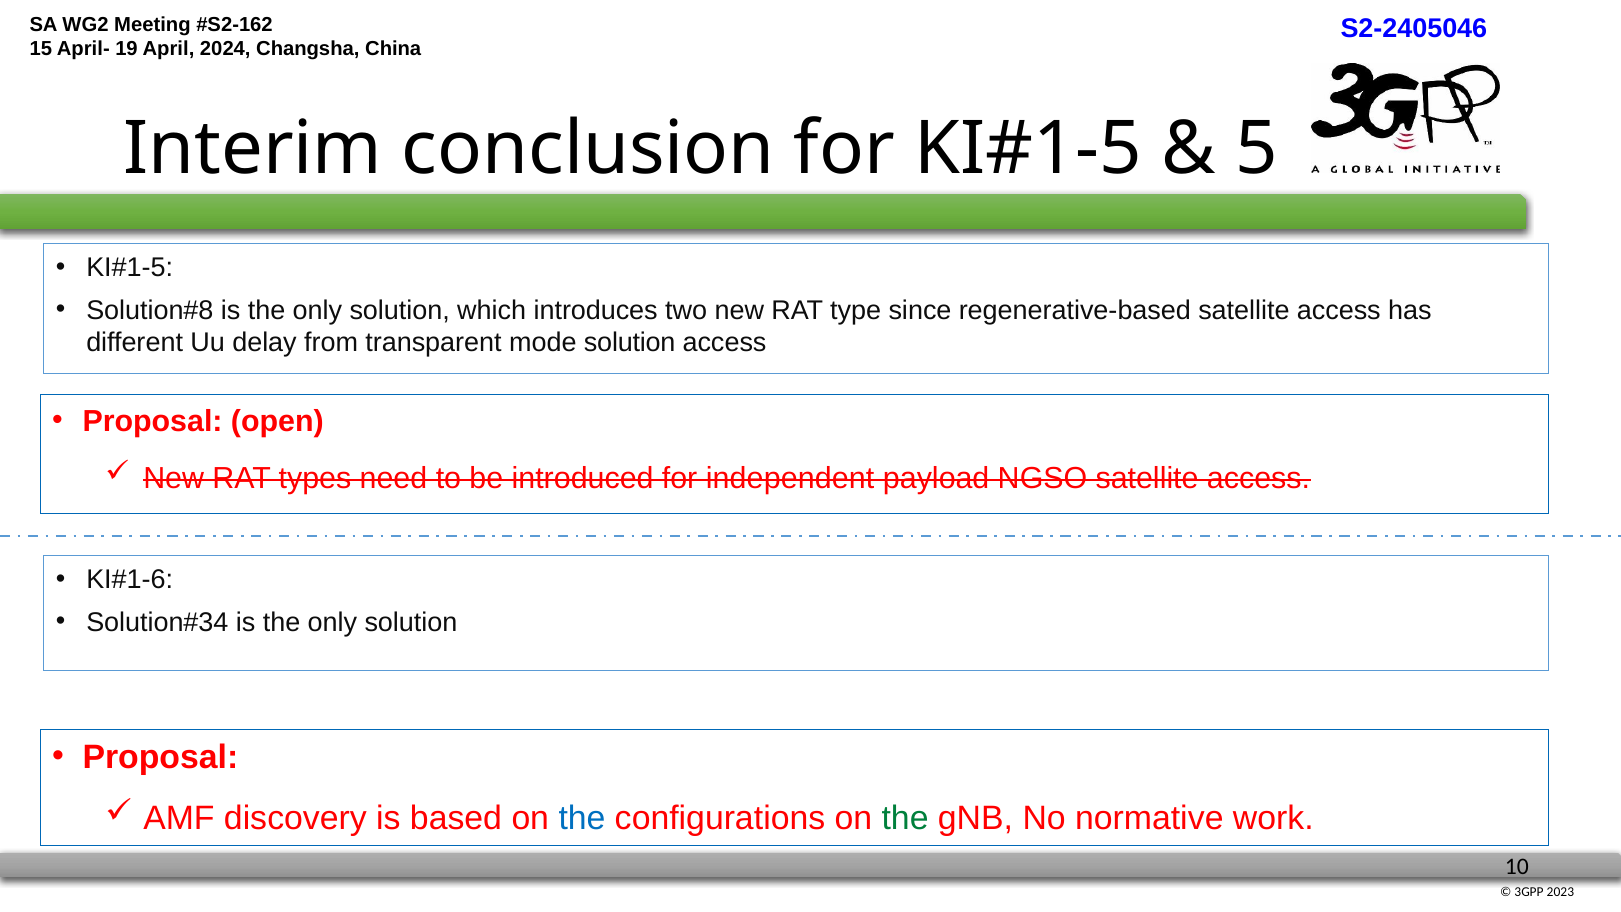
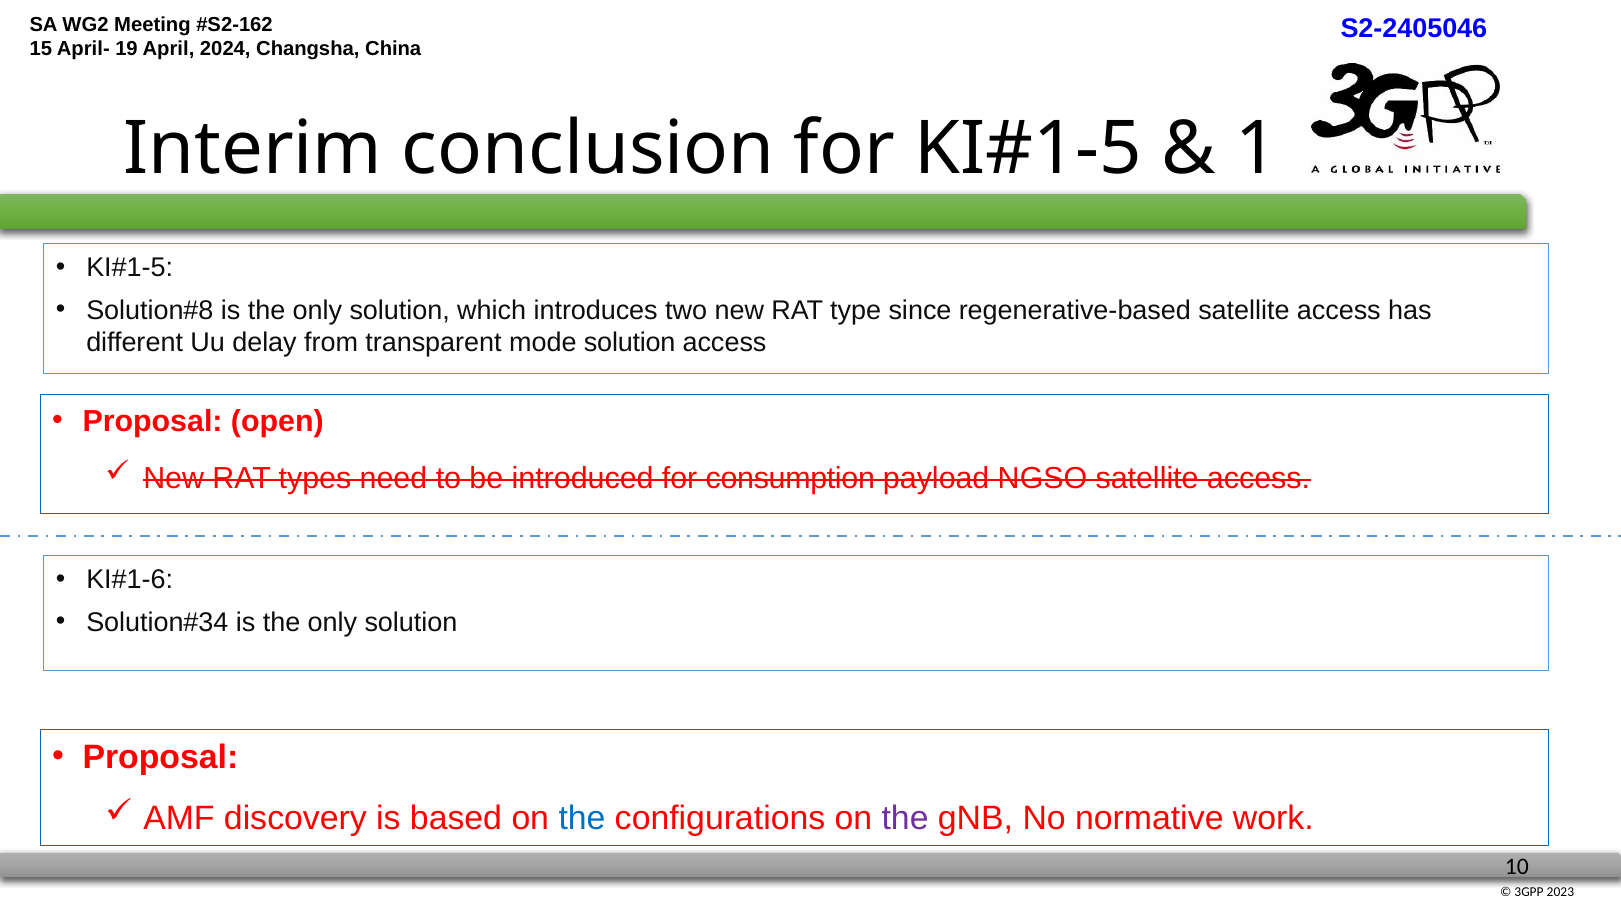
5: 5 -> 1
independent: independent -> consumption
the at (905, 818) colour: green -> purple
